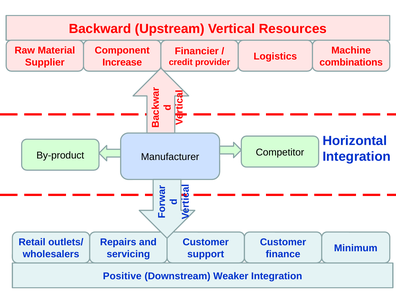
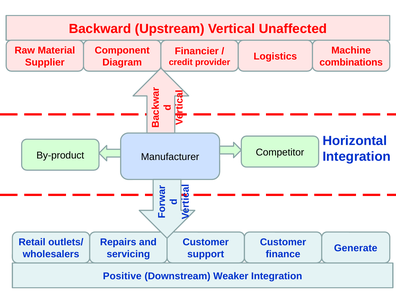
Resources: Resources -> Unaffected
Increase: Increase -> Diagram
Minimum: Minimum -> Generate
